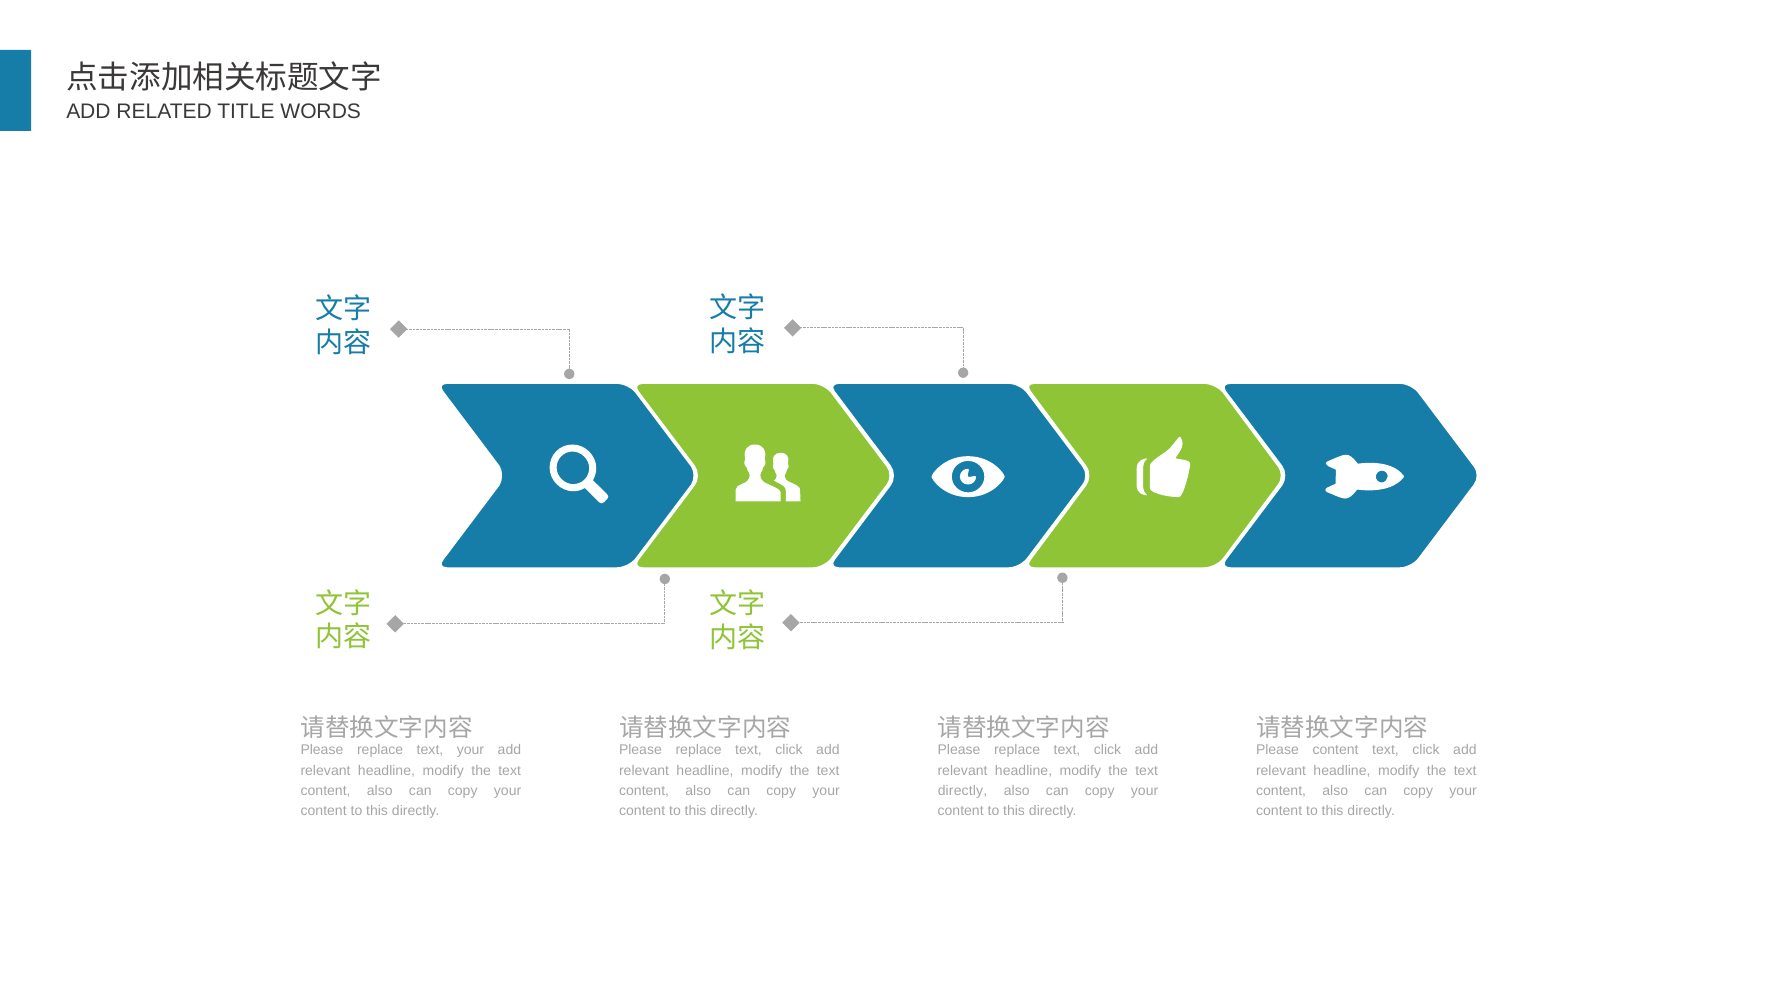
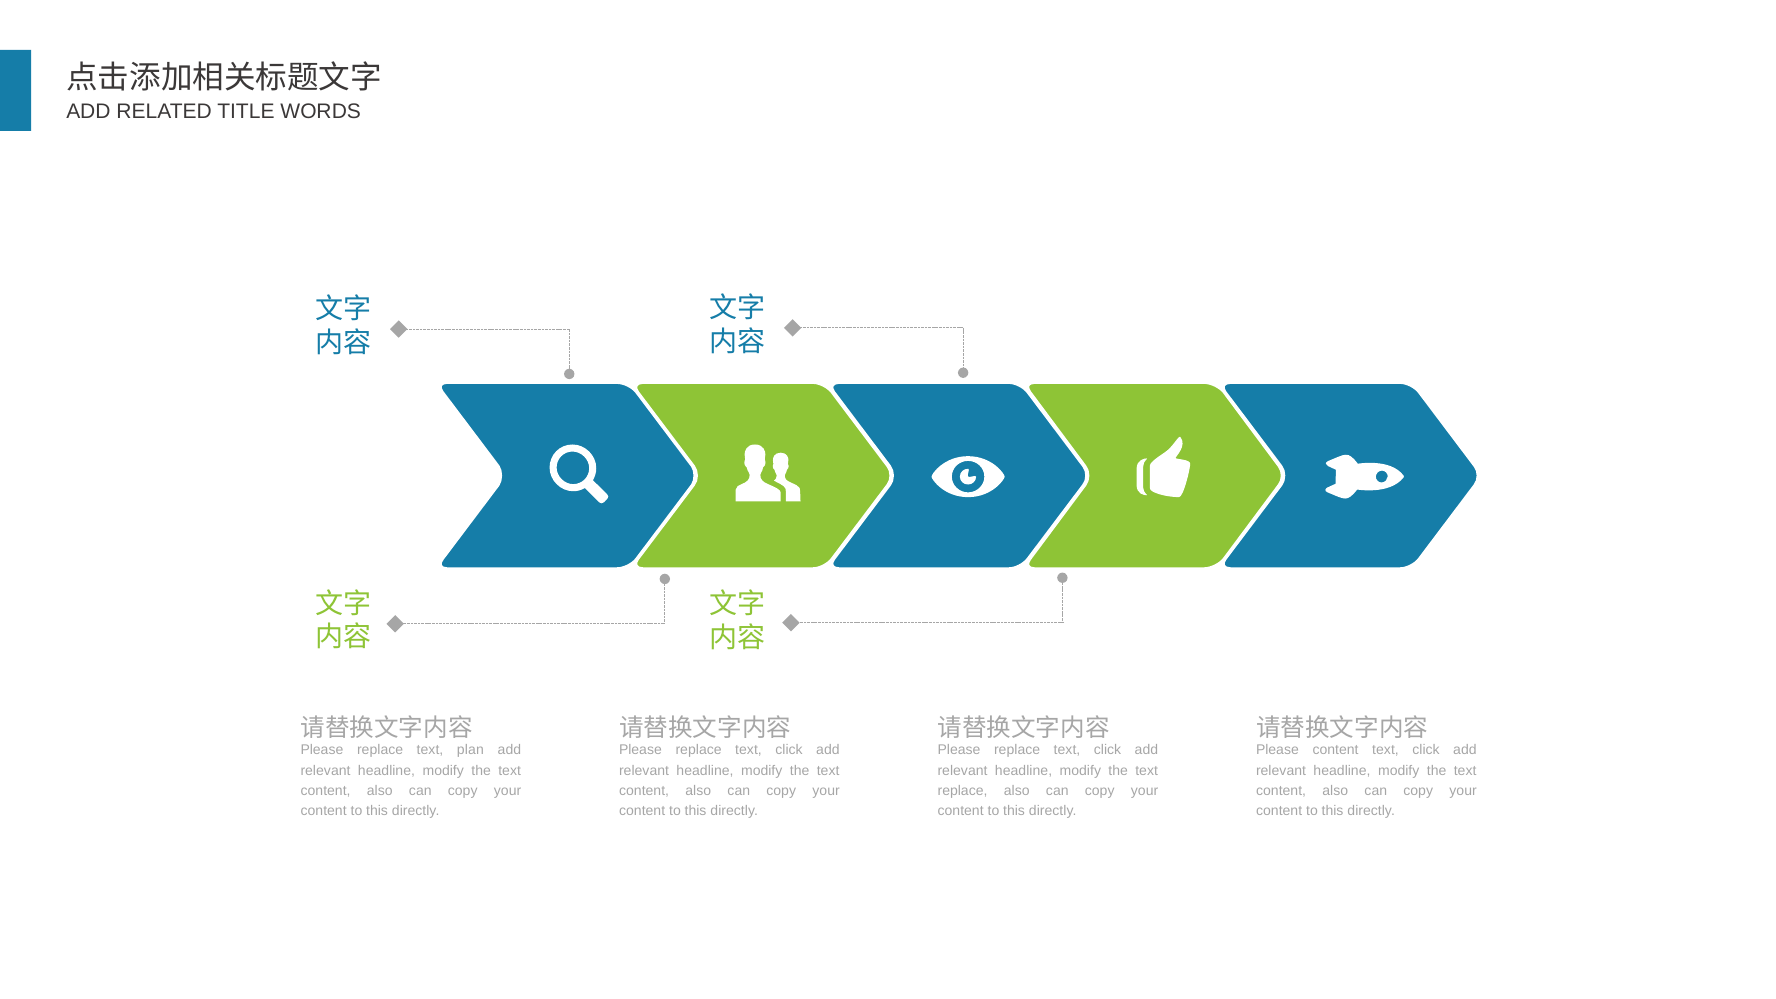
text your: your -> plan
directly at (962, 791): directly -> replace
